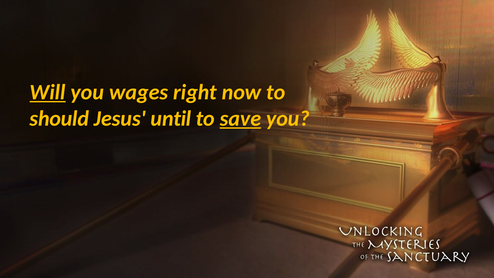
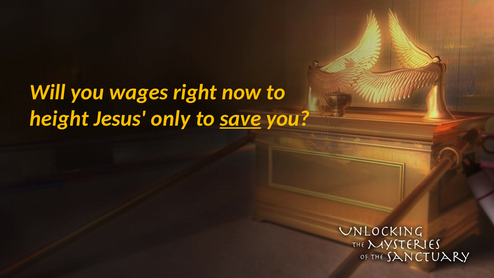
Will underline: present -> none
should: should -> height
until: until -> only
